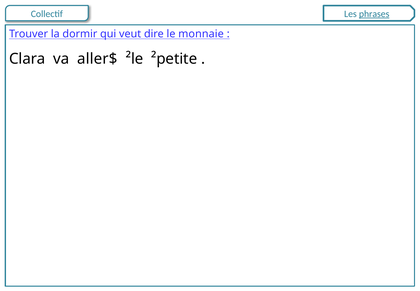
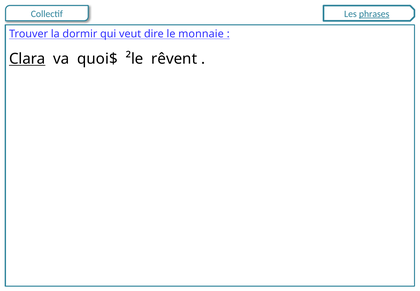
Clara underline: none -> present
aller$: aller$ -> quoi$
²petite: ²petite -> rêvent
